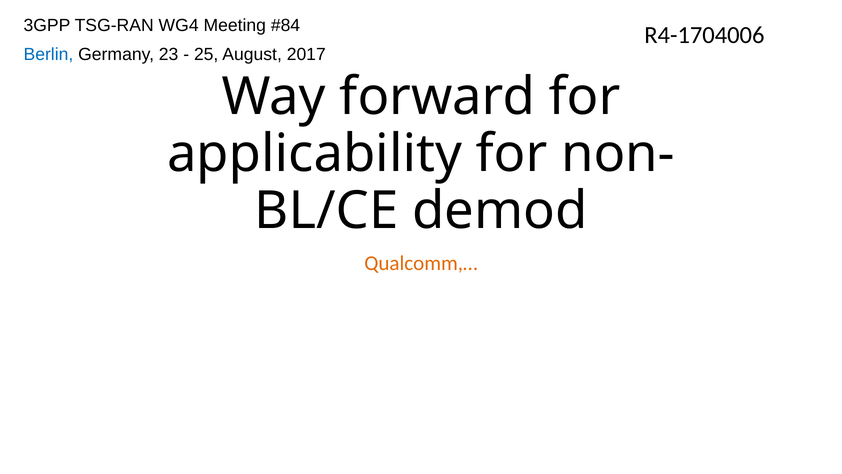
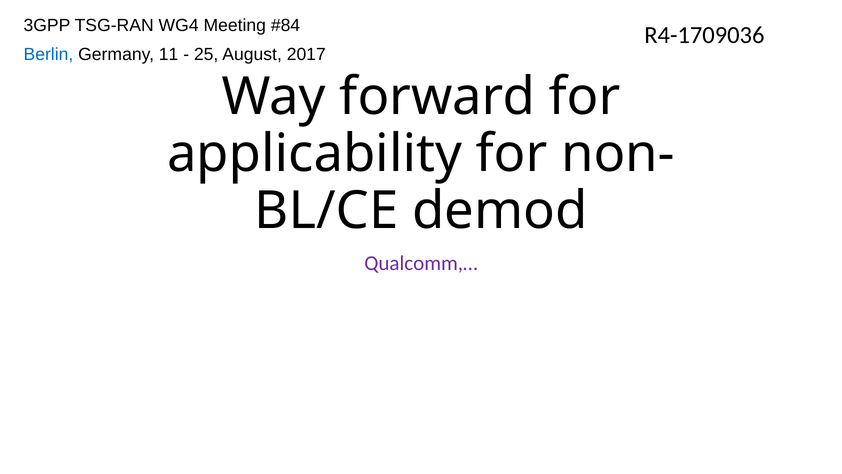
R4-1704006: R4-1704006 -> R4-1709036
23: 23 -> 11
Qualcomm,… colour: orange -> purple
